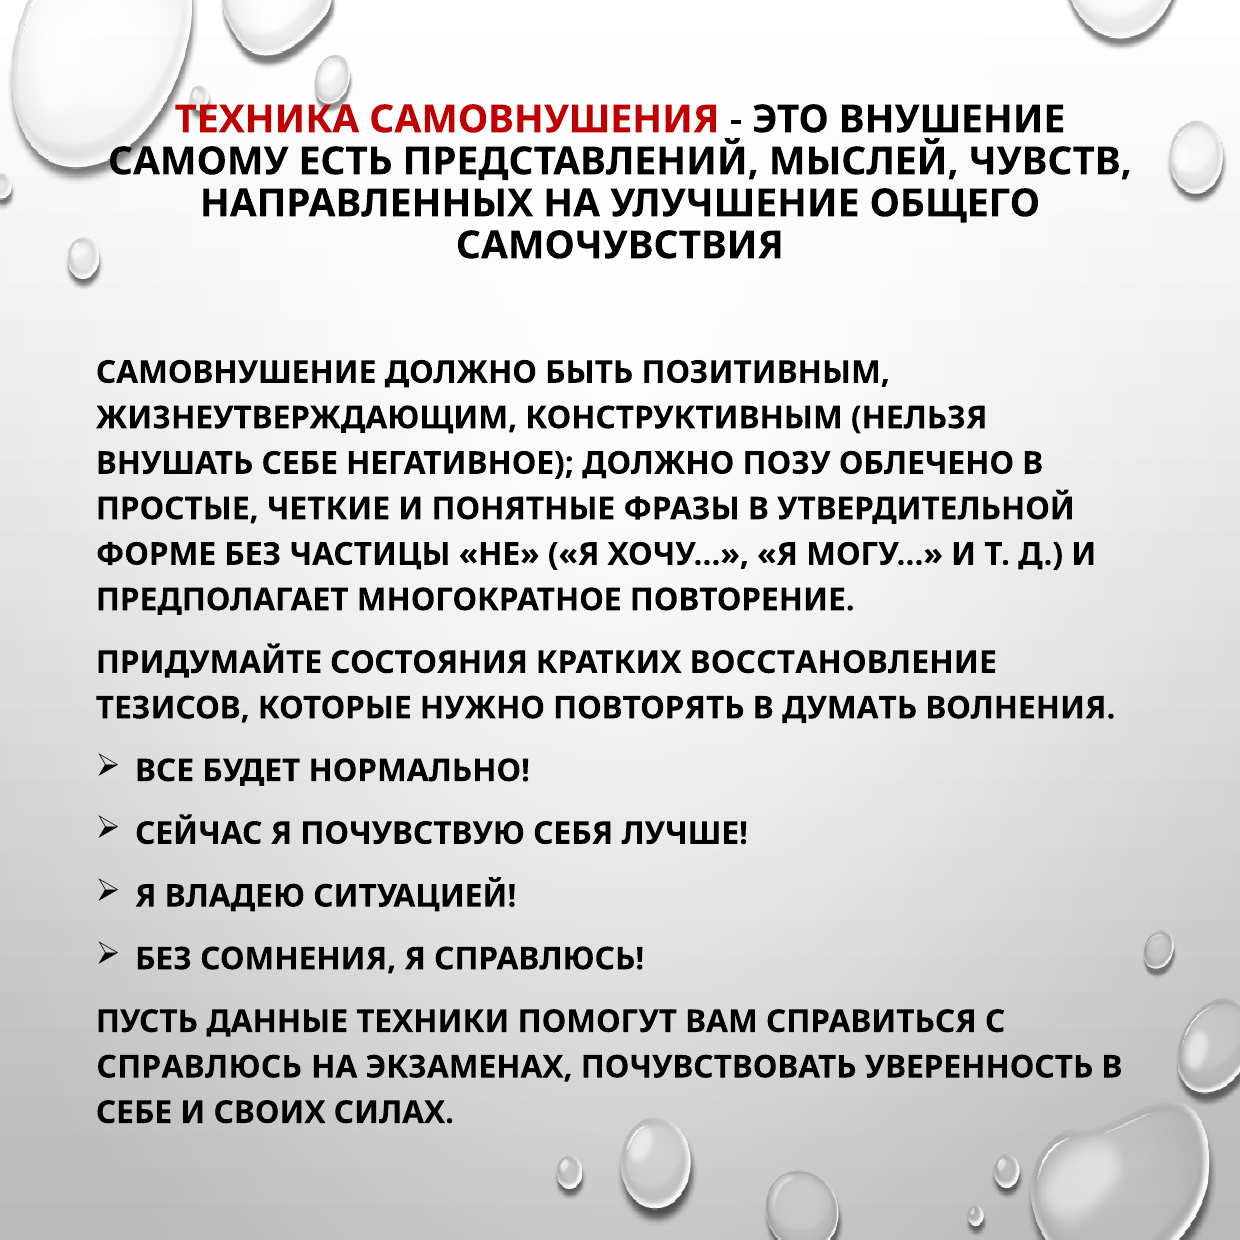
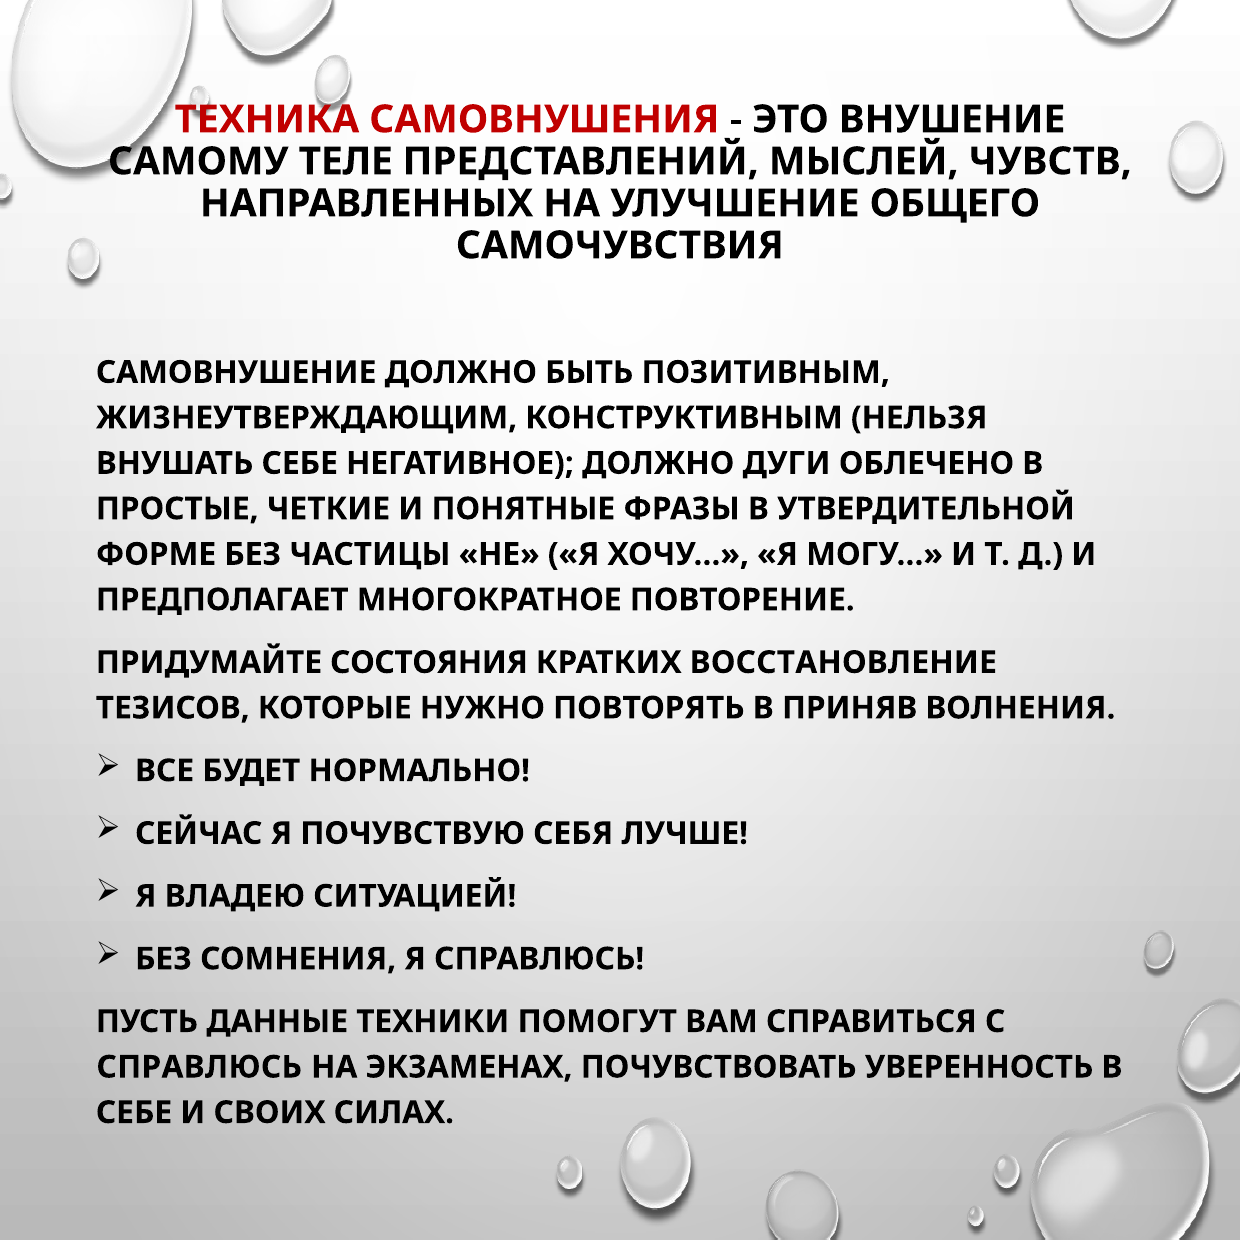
ЕСТЬ: ЕСТЬ -> ТЕЛЕ
ПОЗУ: ПОЗУ -> ДУГИ
ДУМАТЬ: ДУМАТЬ -> ПРИНЯВ
